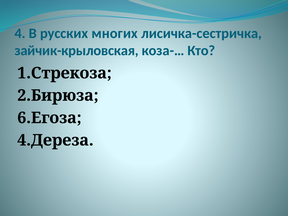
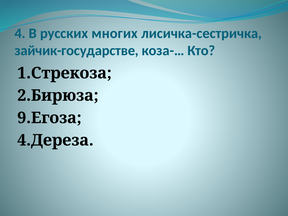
зайчик-крыловская: зайчик-крыловская -> зайчик-государстве
6.Егоза: 6.Егоза -> 9.Егоза
